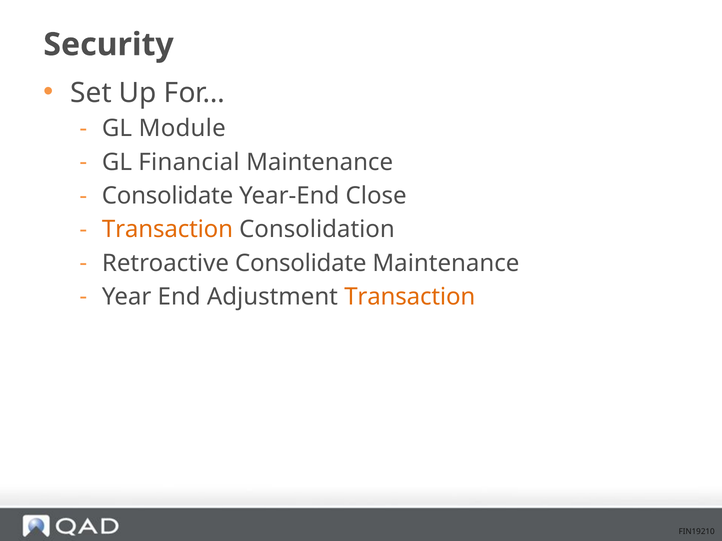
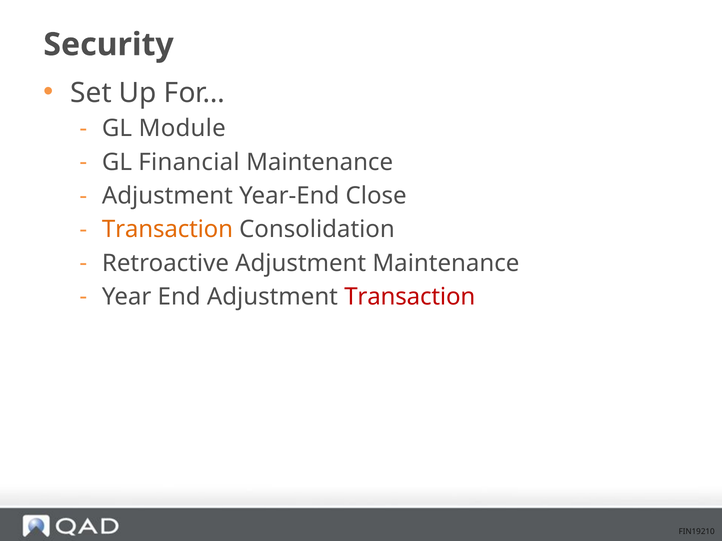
Consolidate at (168, 196): Consolidate -> Adjustment
Retroactive Consolidate: Consolidate -> Adjustment
Transaction at (410, 297) colour: orange -> red
